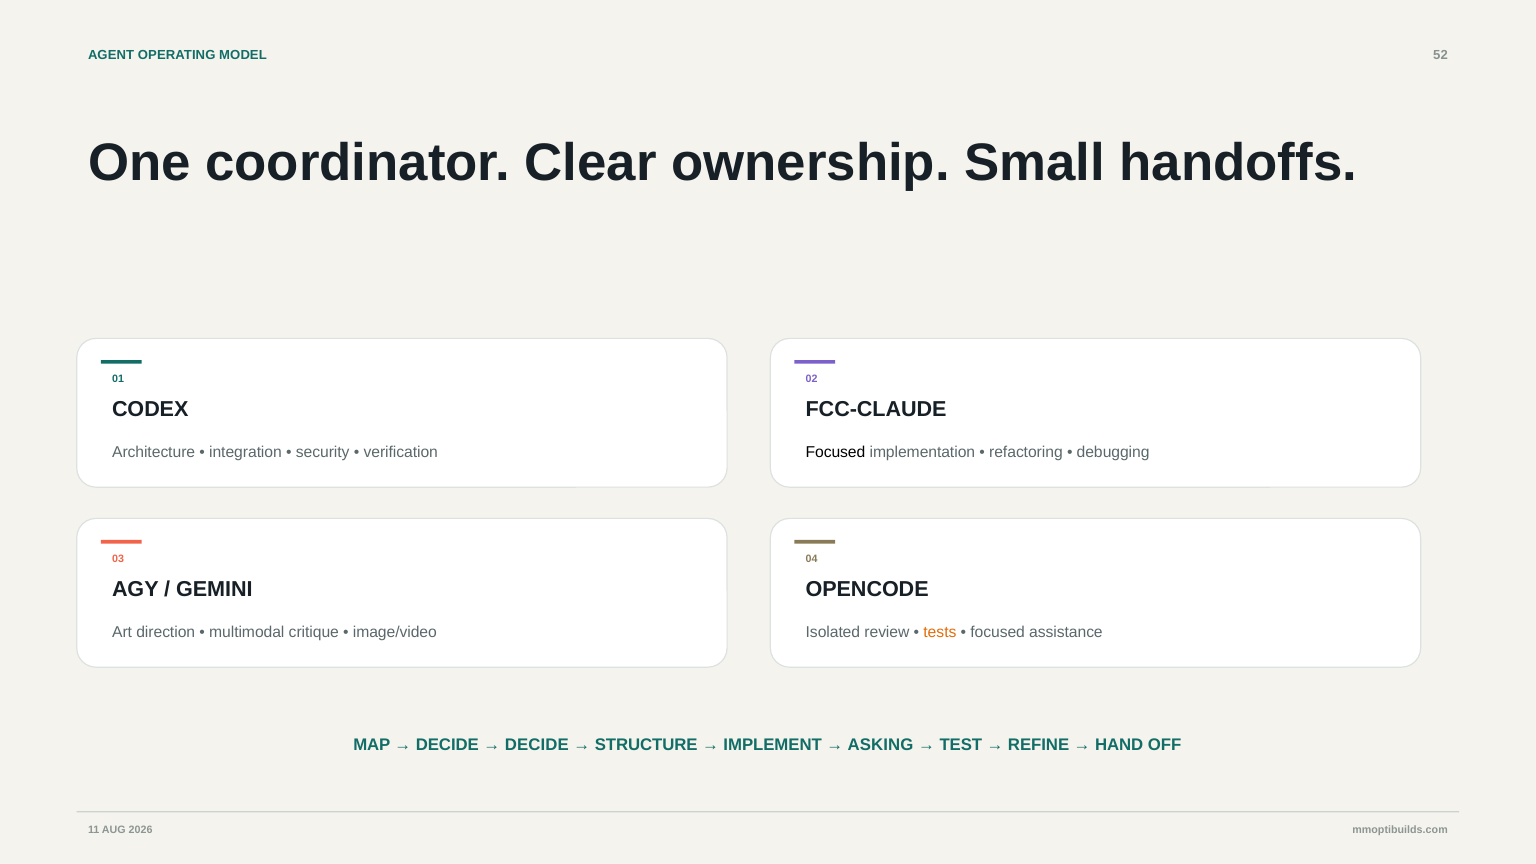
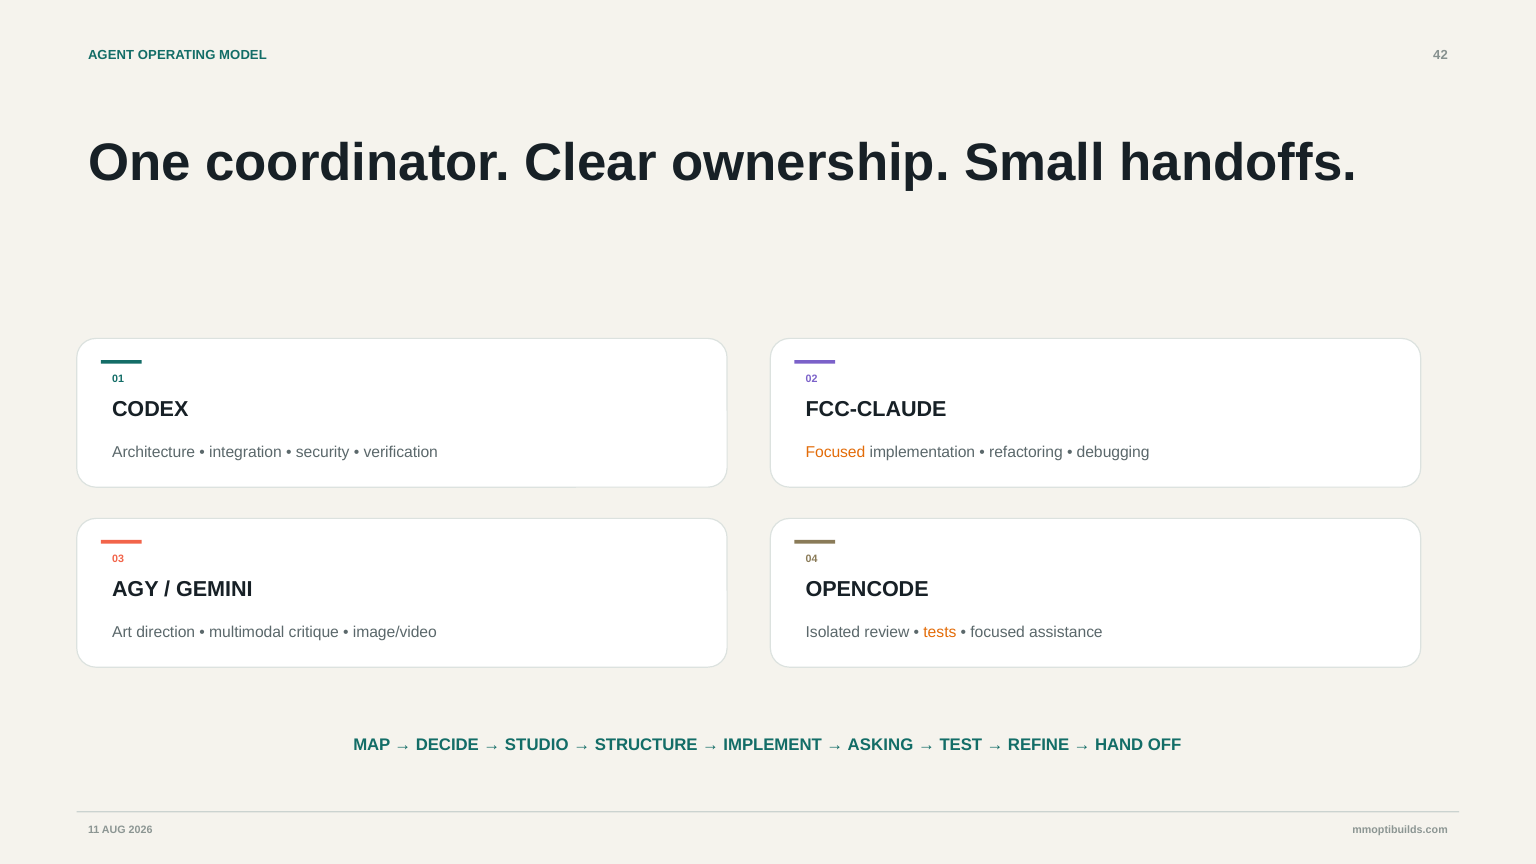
52: 52 -> 42
Focused at (836, 452) colour: black -> orange
DECIDE at (537, 745): DECIDE -> STUDIO
